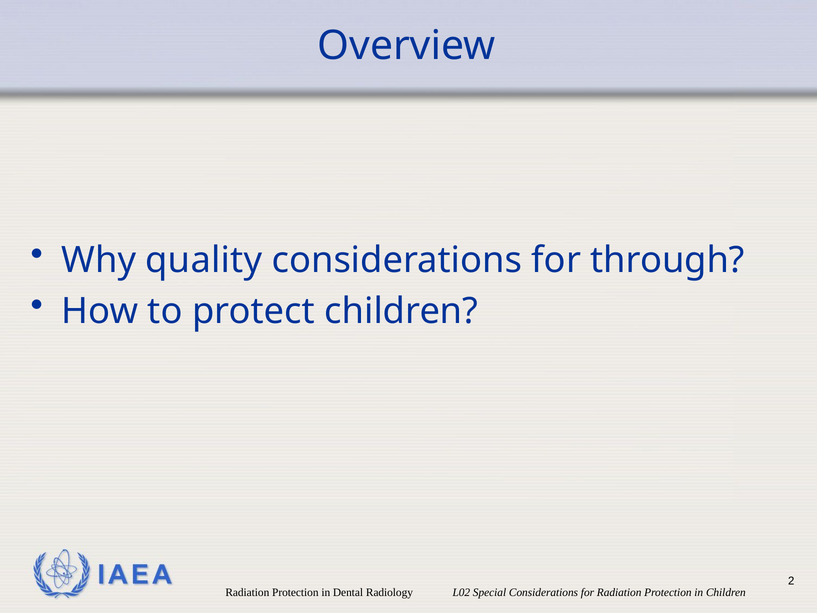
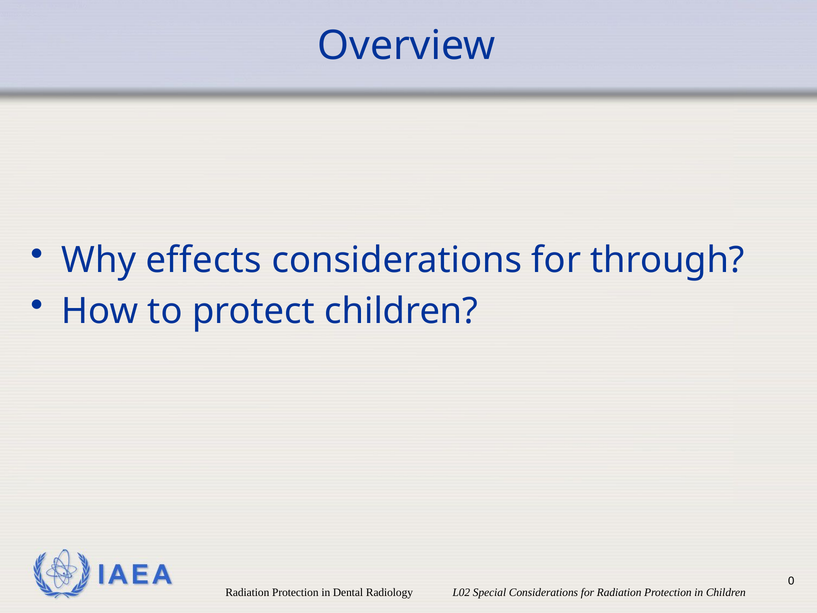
quality: quality -> effects
2: 2 -> 0
